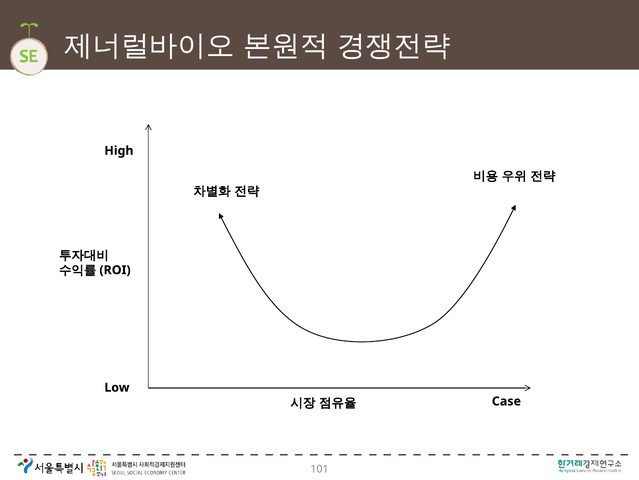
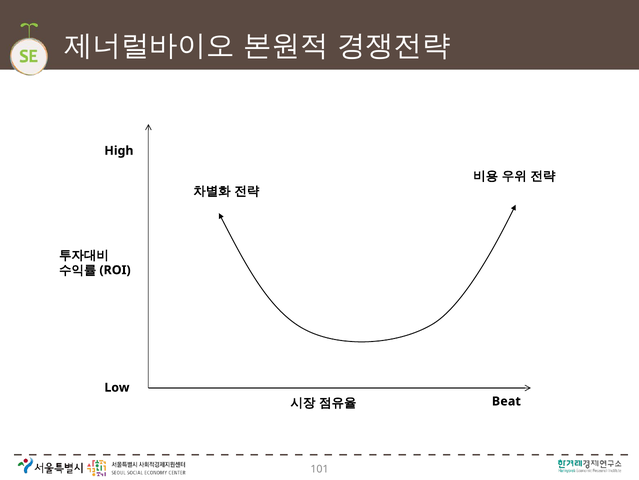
Case: Case -> Beat
